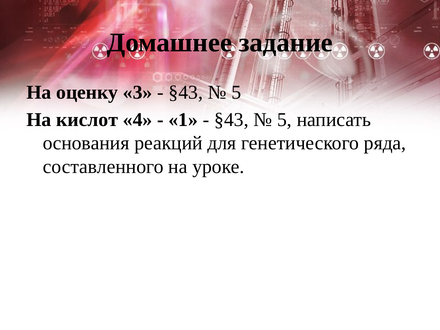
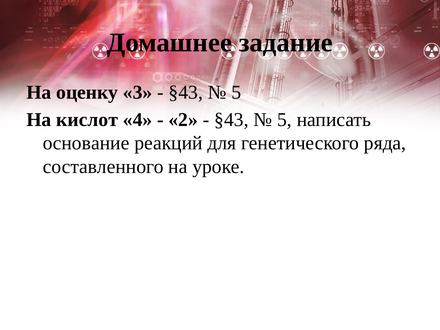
1: 1 -> 2
основания: основания -> основание
